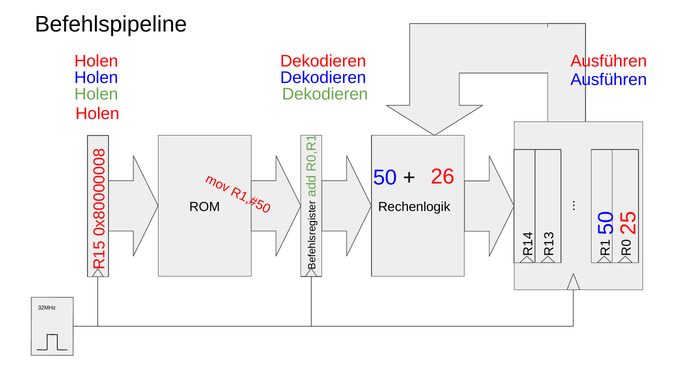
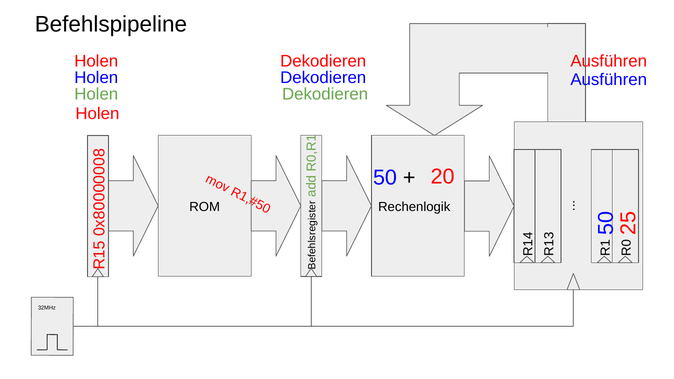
26: 26 -> 20
